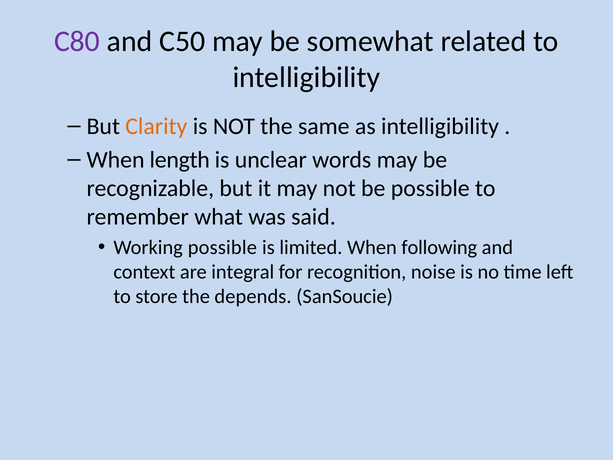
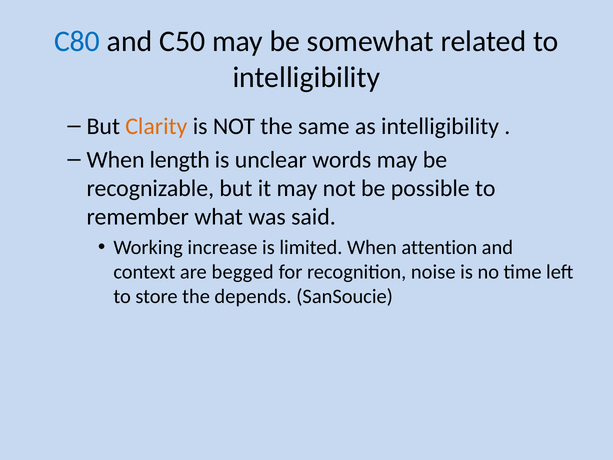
C80 colour: purple -> blue
Working possible: possible -> increase
following: following -> attention
integral: integral -> begged
